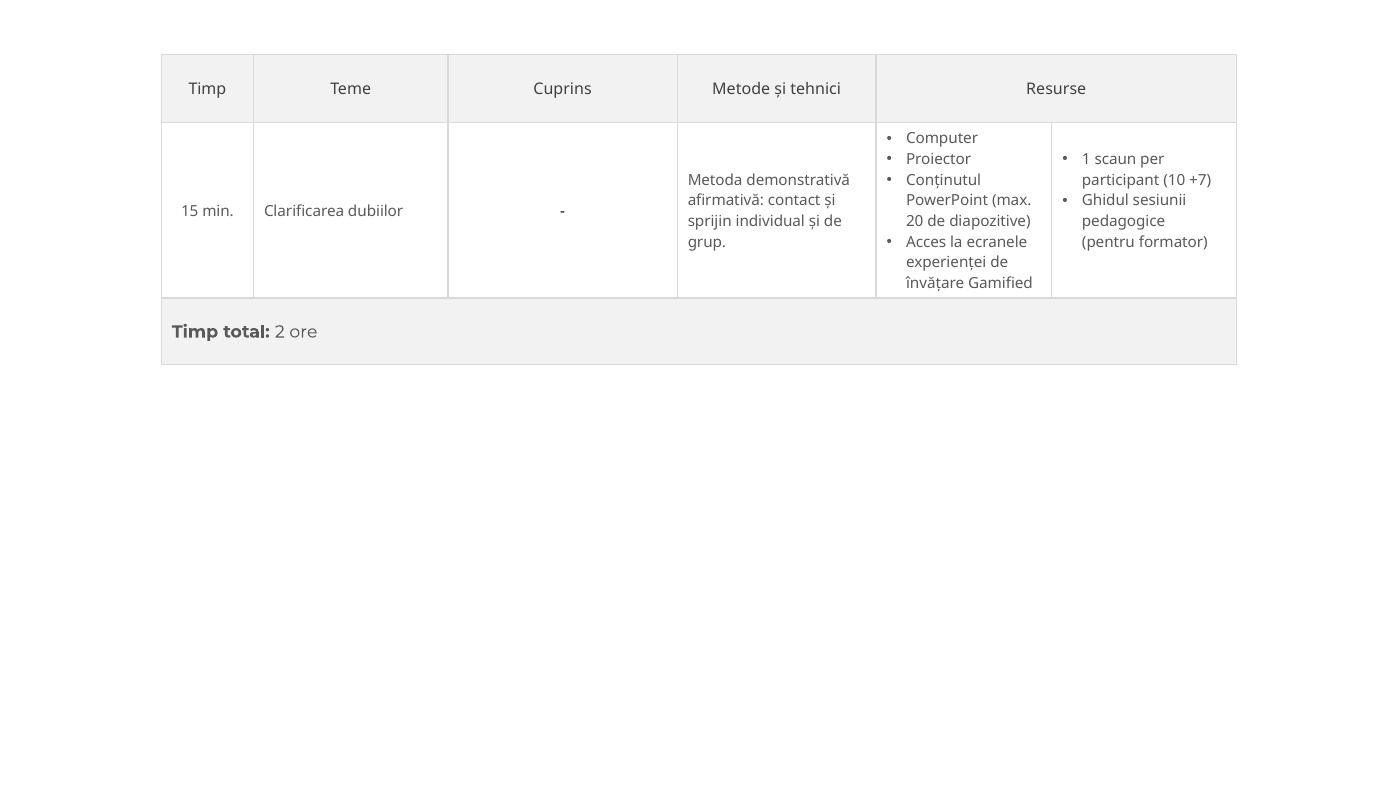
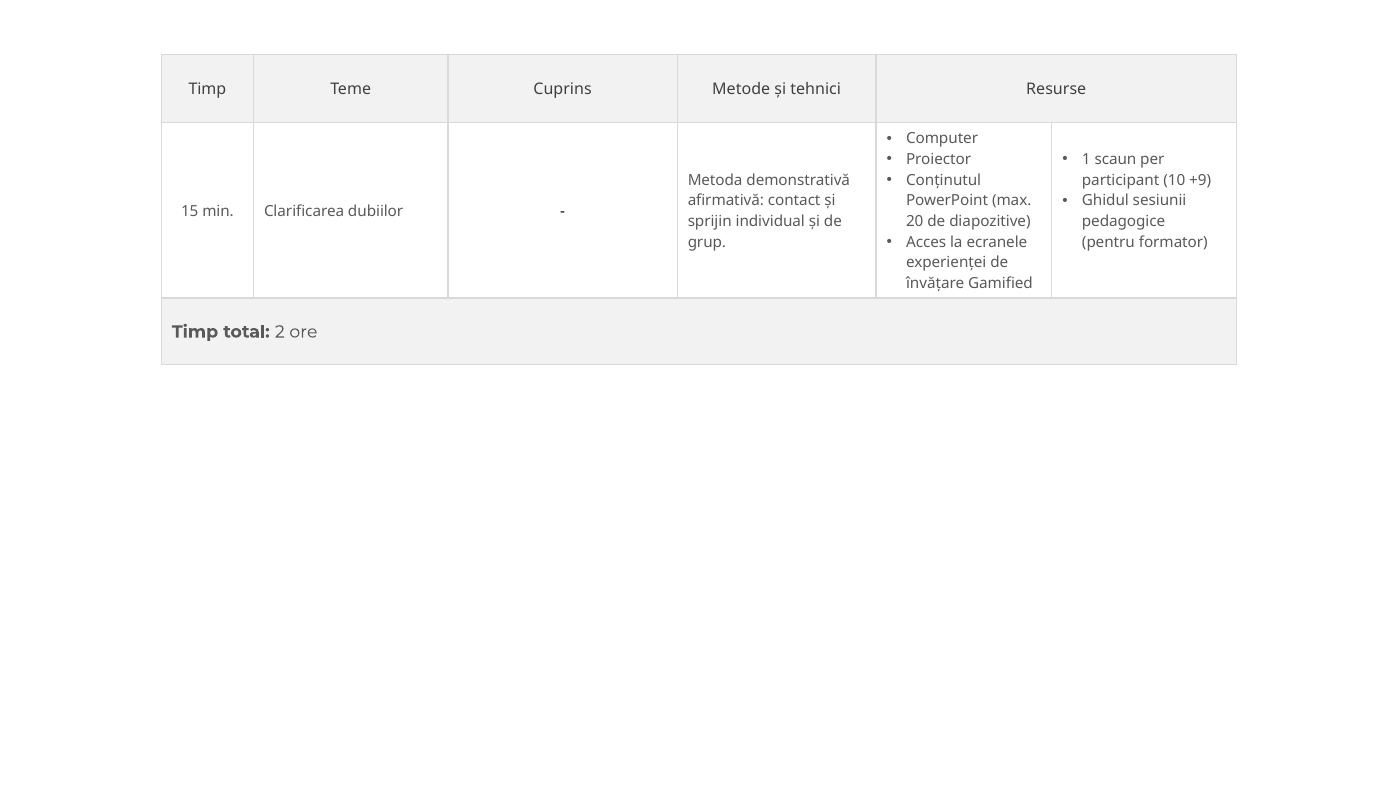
+7: +7 -> +9
